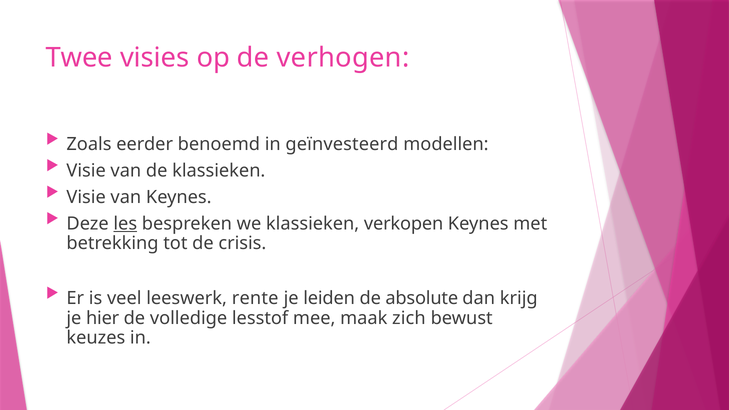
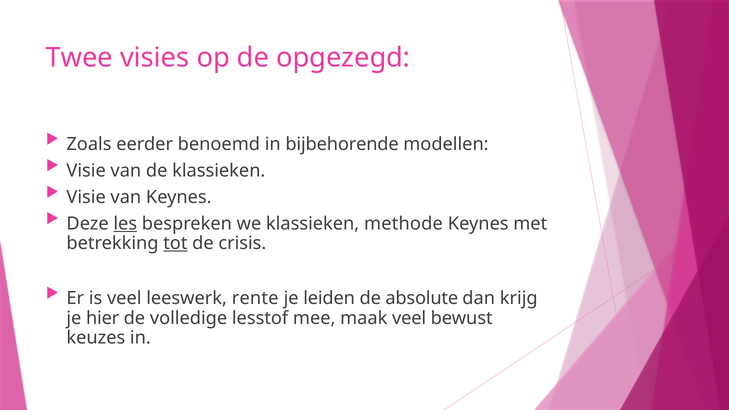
verhogen: verhogen -> opgezegd
geïnvesteerd: geïnvesteerd -> bijbehorende
verkopen: verkopen -> methode
tot underline: none -> present
maak zich: zich -> veel
